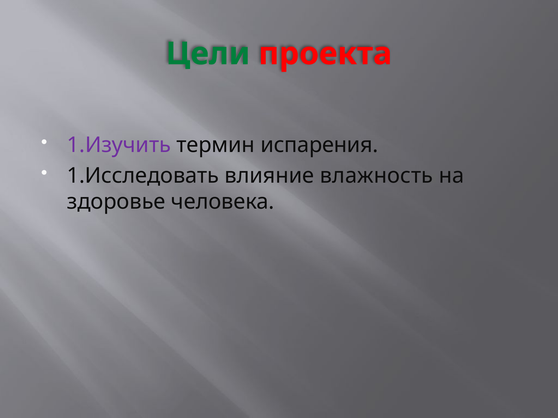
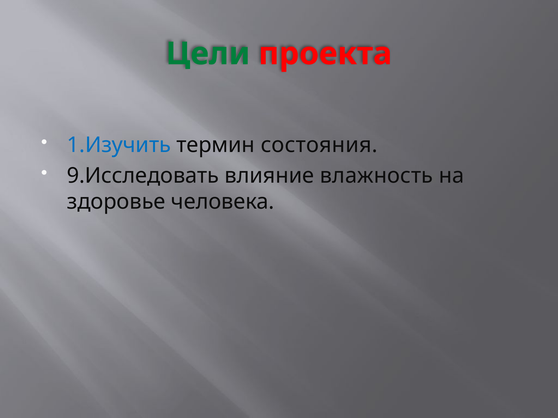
1.Изучить colour: purple -> blue
испарения: испарения -> состояния
1.Исследовать: 1.Исследовать -> 9.Исследовать
